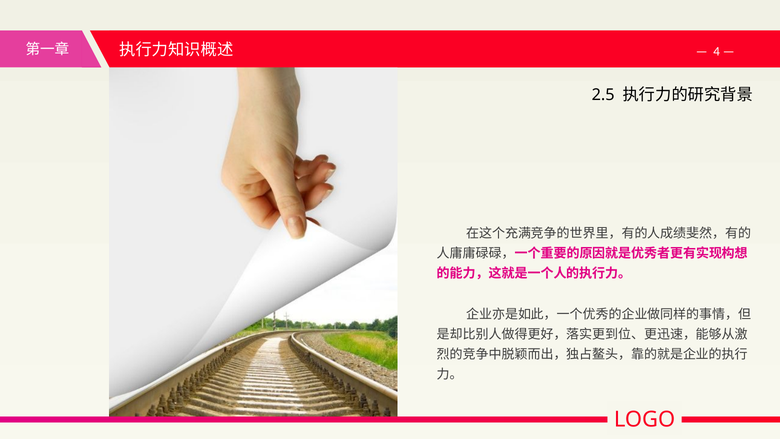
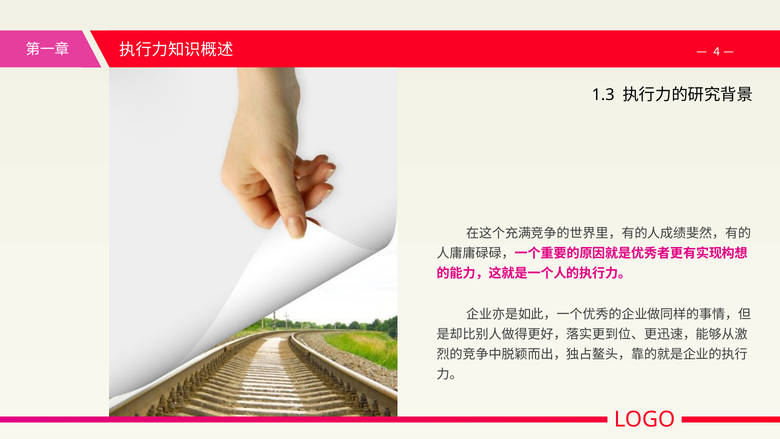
2.5: 2.5 -> 1.3
